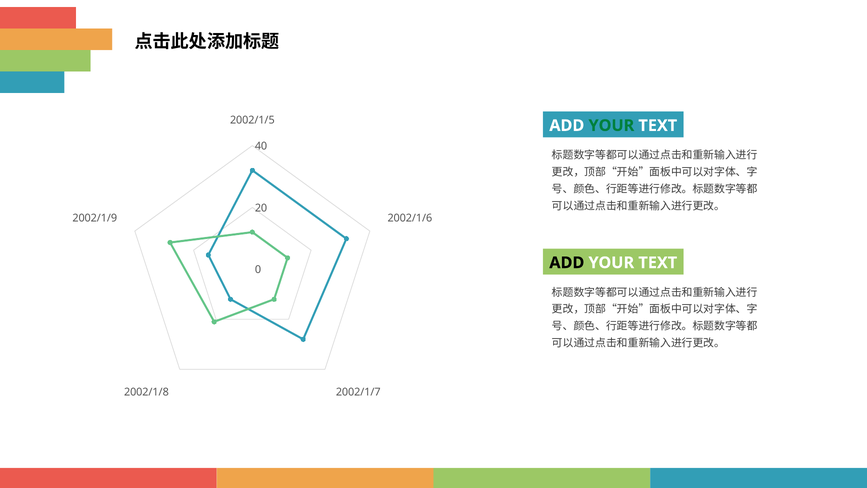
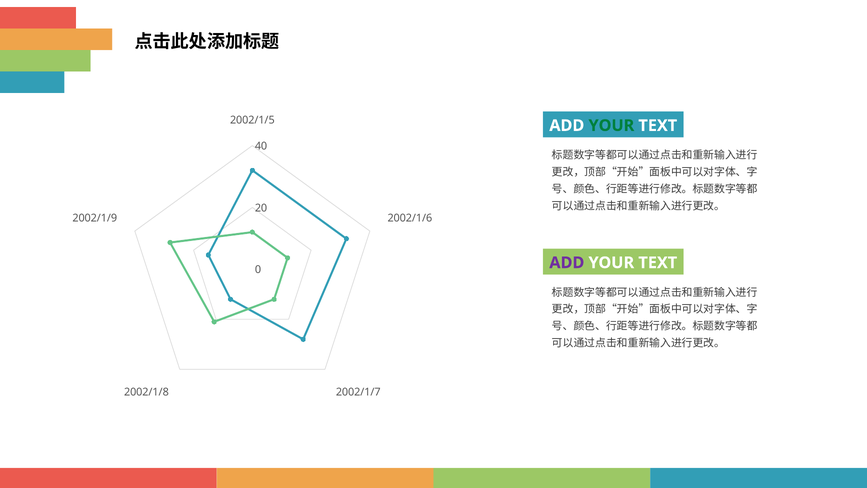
ADD at (567, 263) colour: black -> purple
